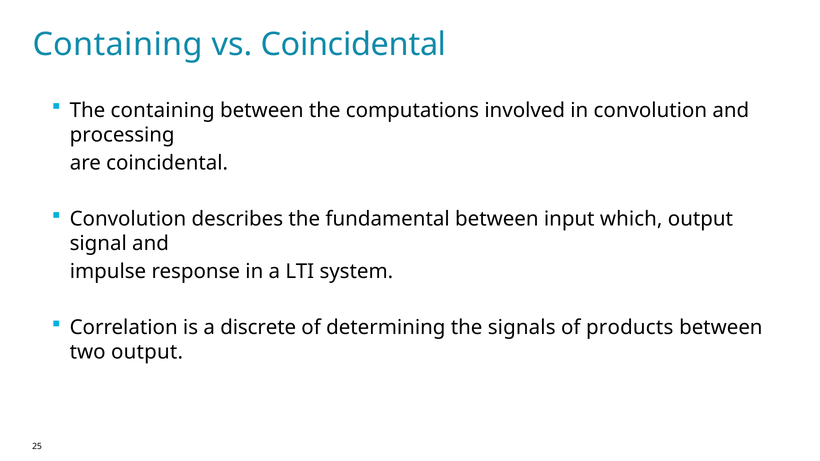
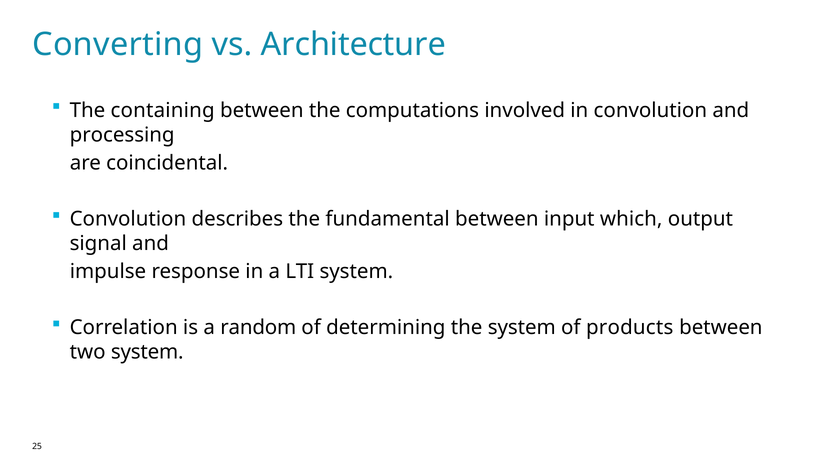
Containing at (118, 44): Containing -> Converting
vs Coincidental: Coincidental -> Architecture
discrete: discrete -> random
the signals: signals -> system
two output: output -> system
